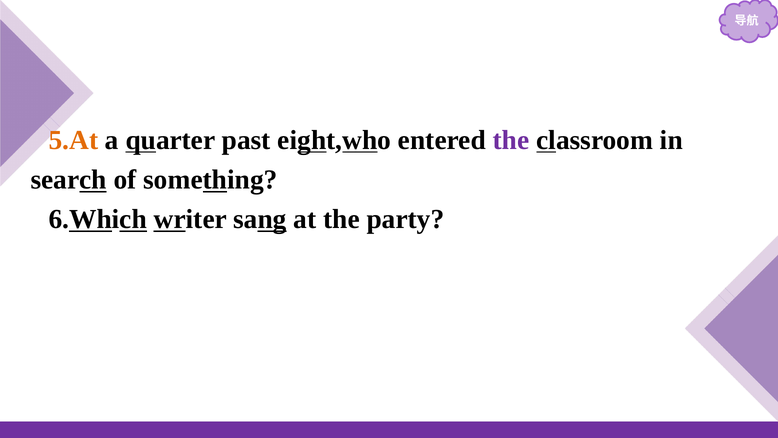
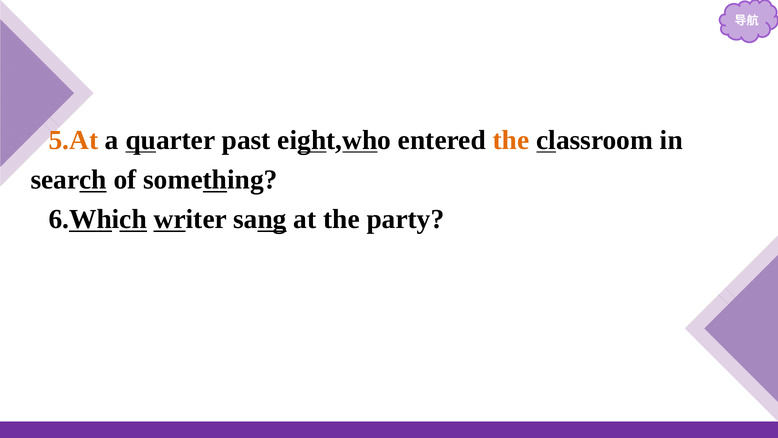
the at (511, 140) colour: purple -> orange
